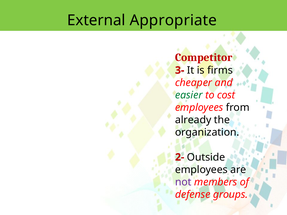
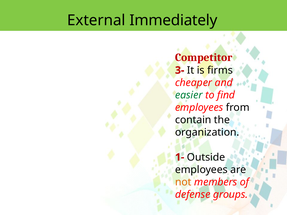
Appropriate: Appropriate -> Immediately
cost: cost -> find
already: already -> contain
2-: 2- -> 1-
not colour: purple -> orange
